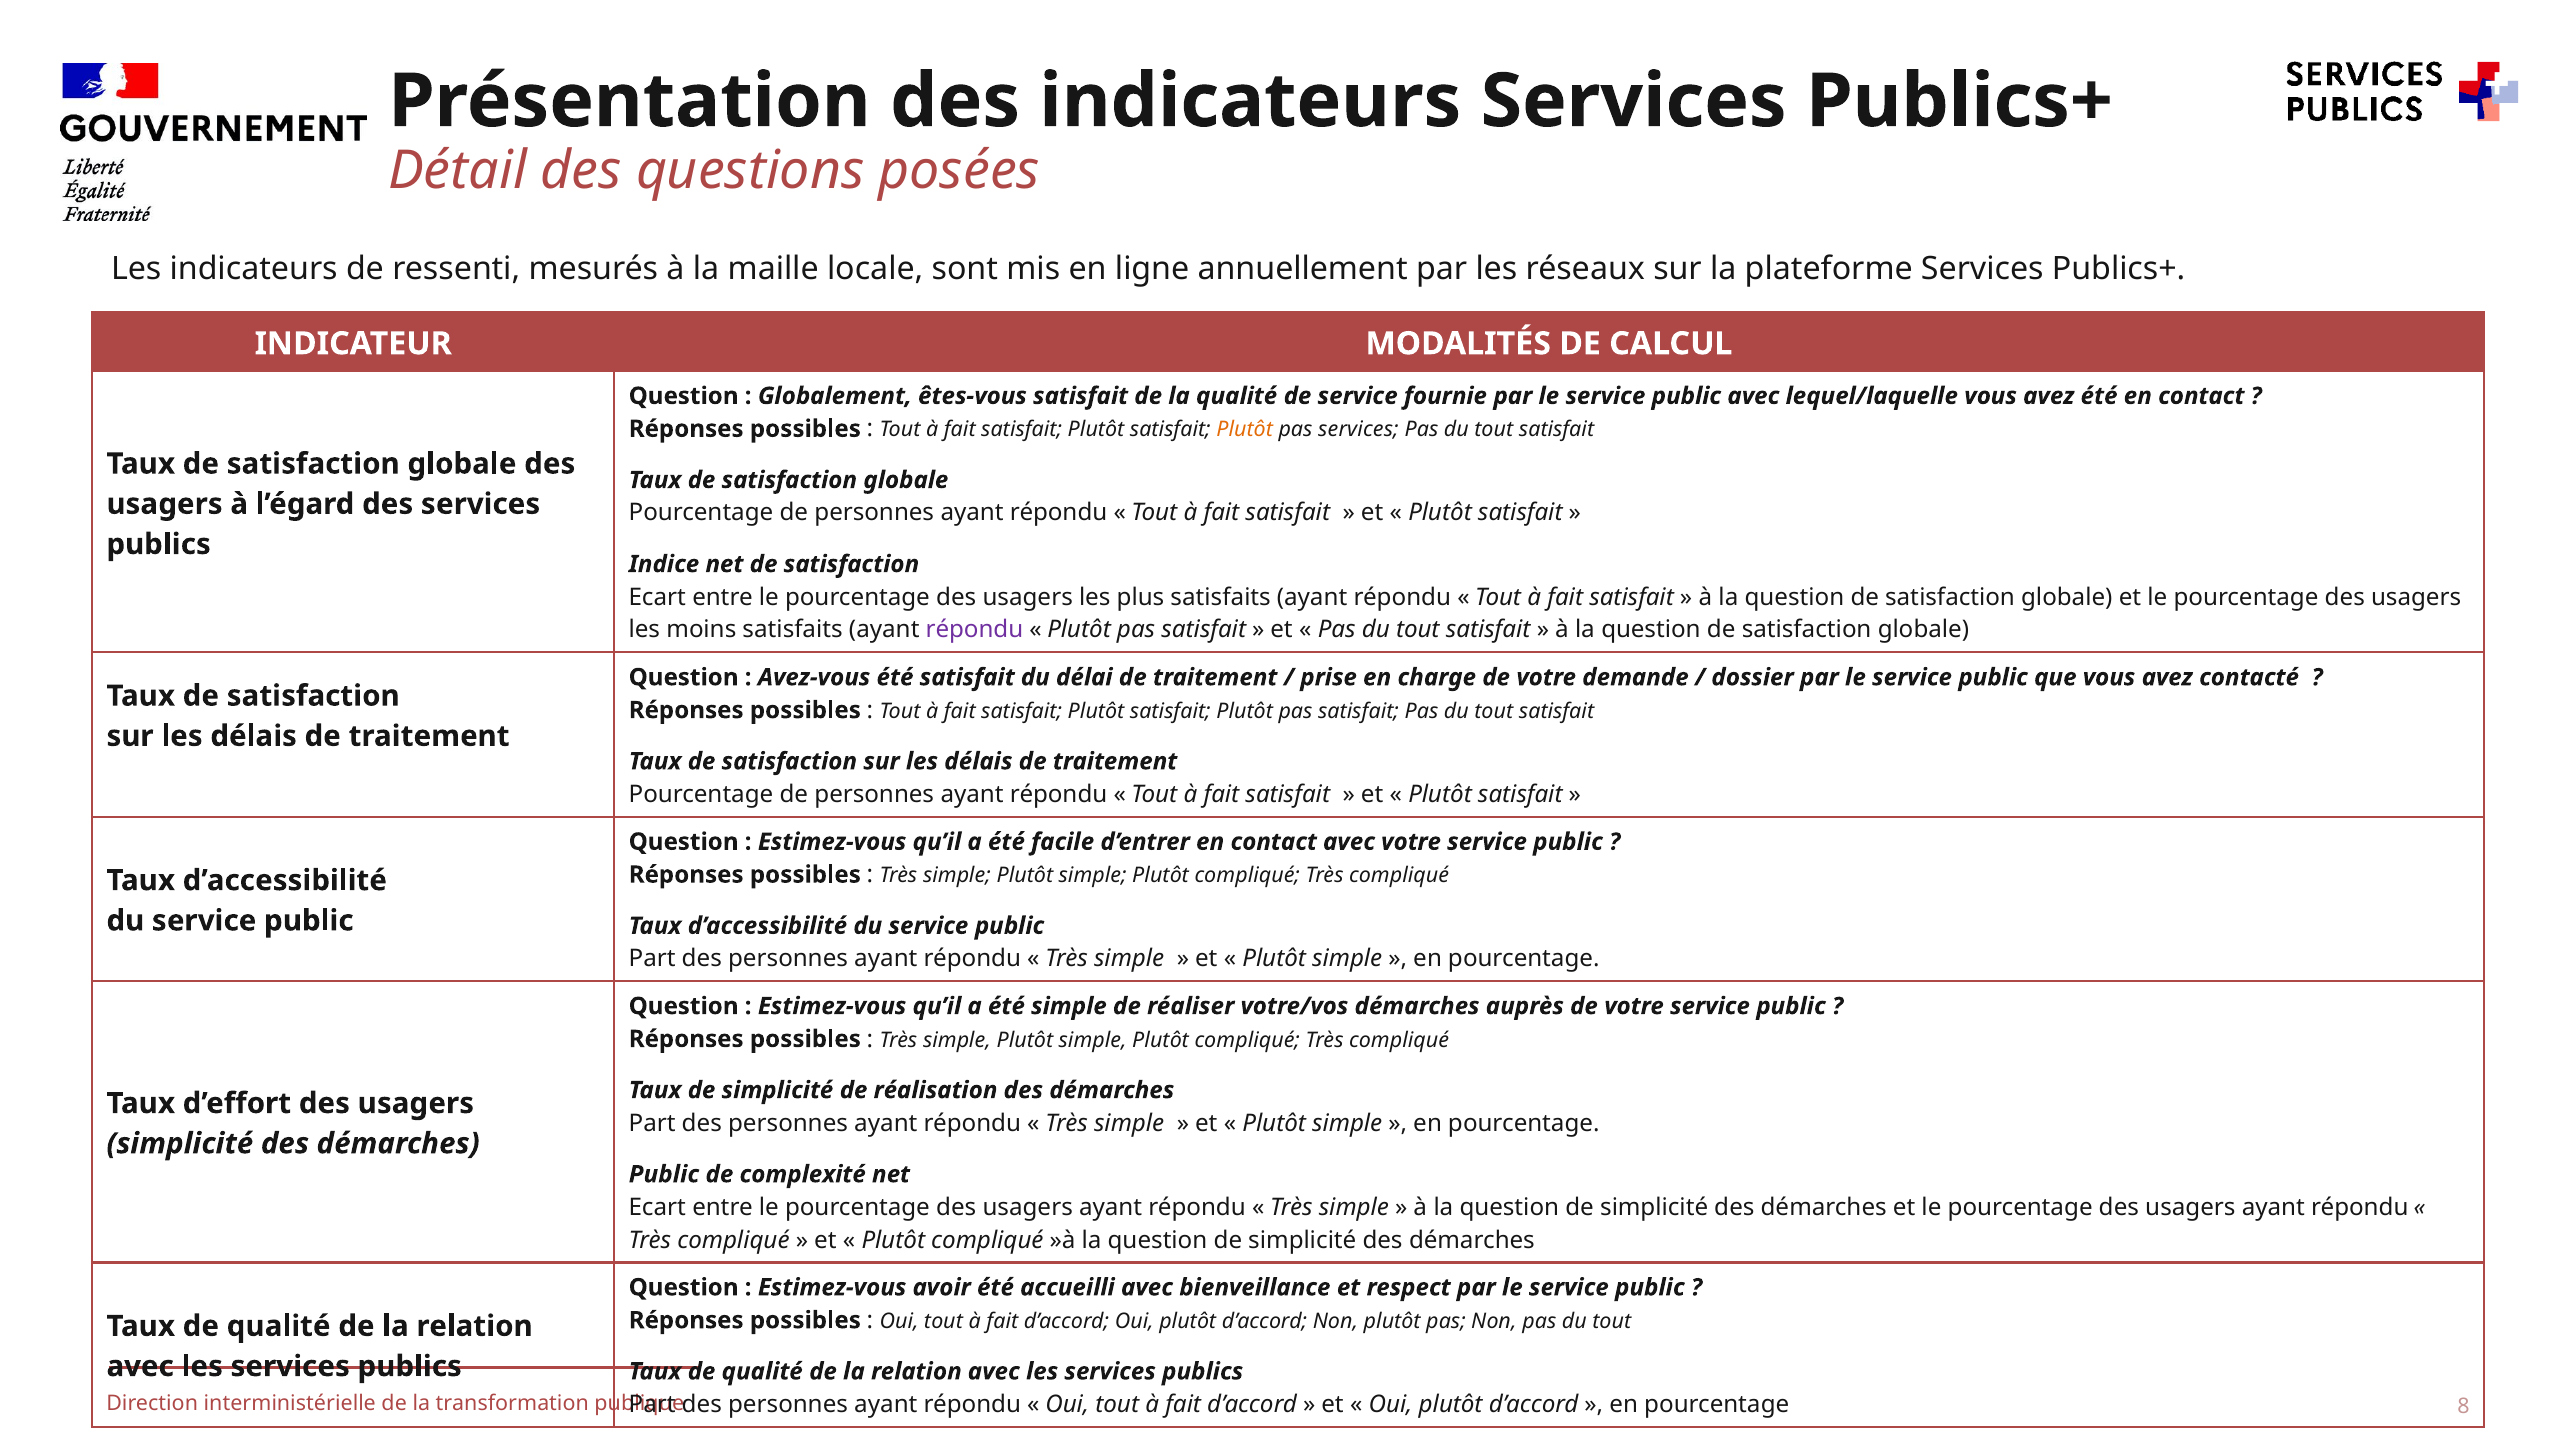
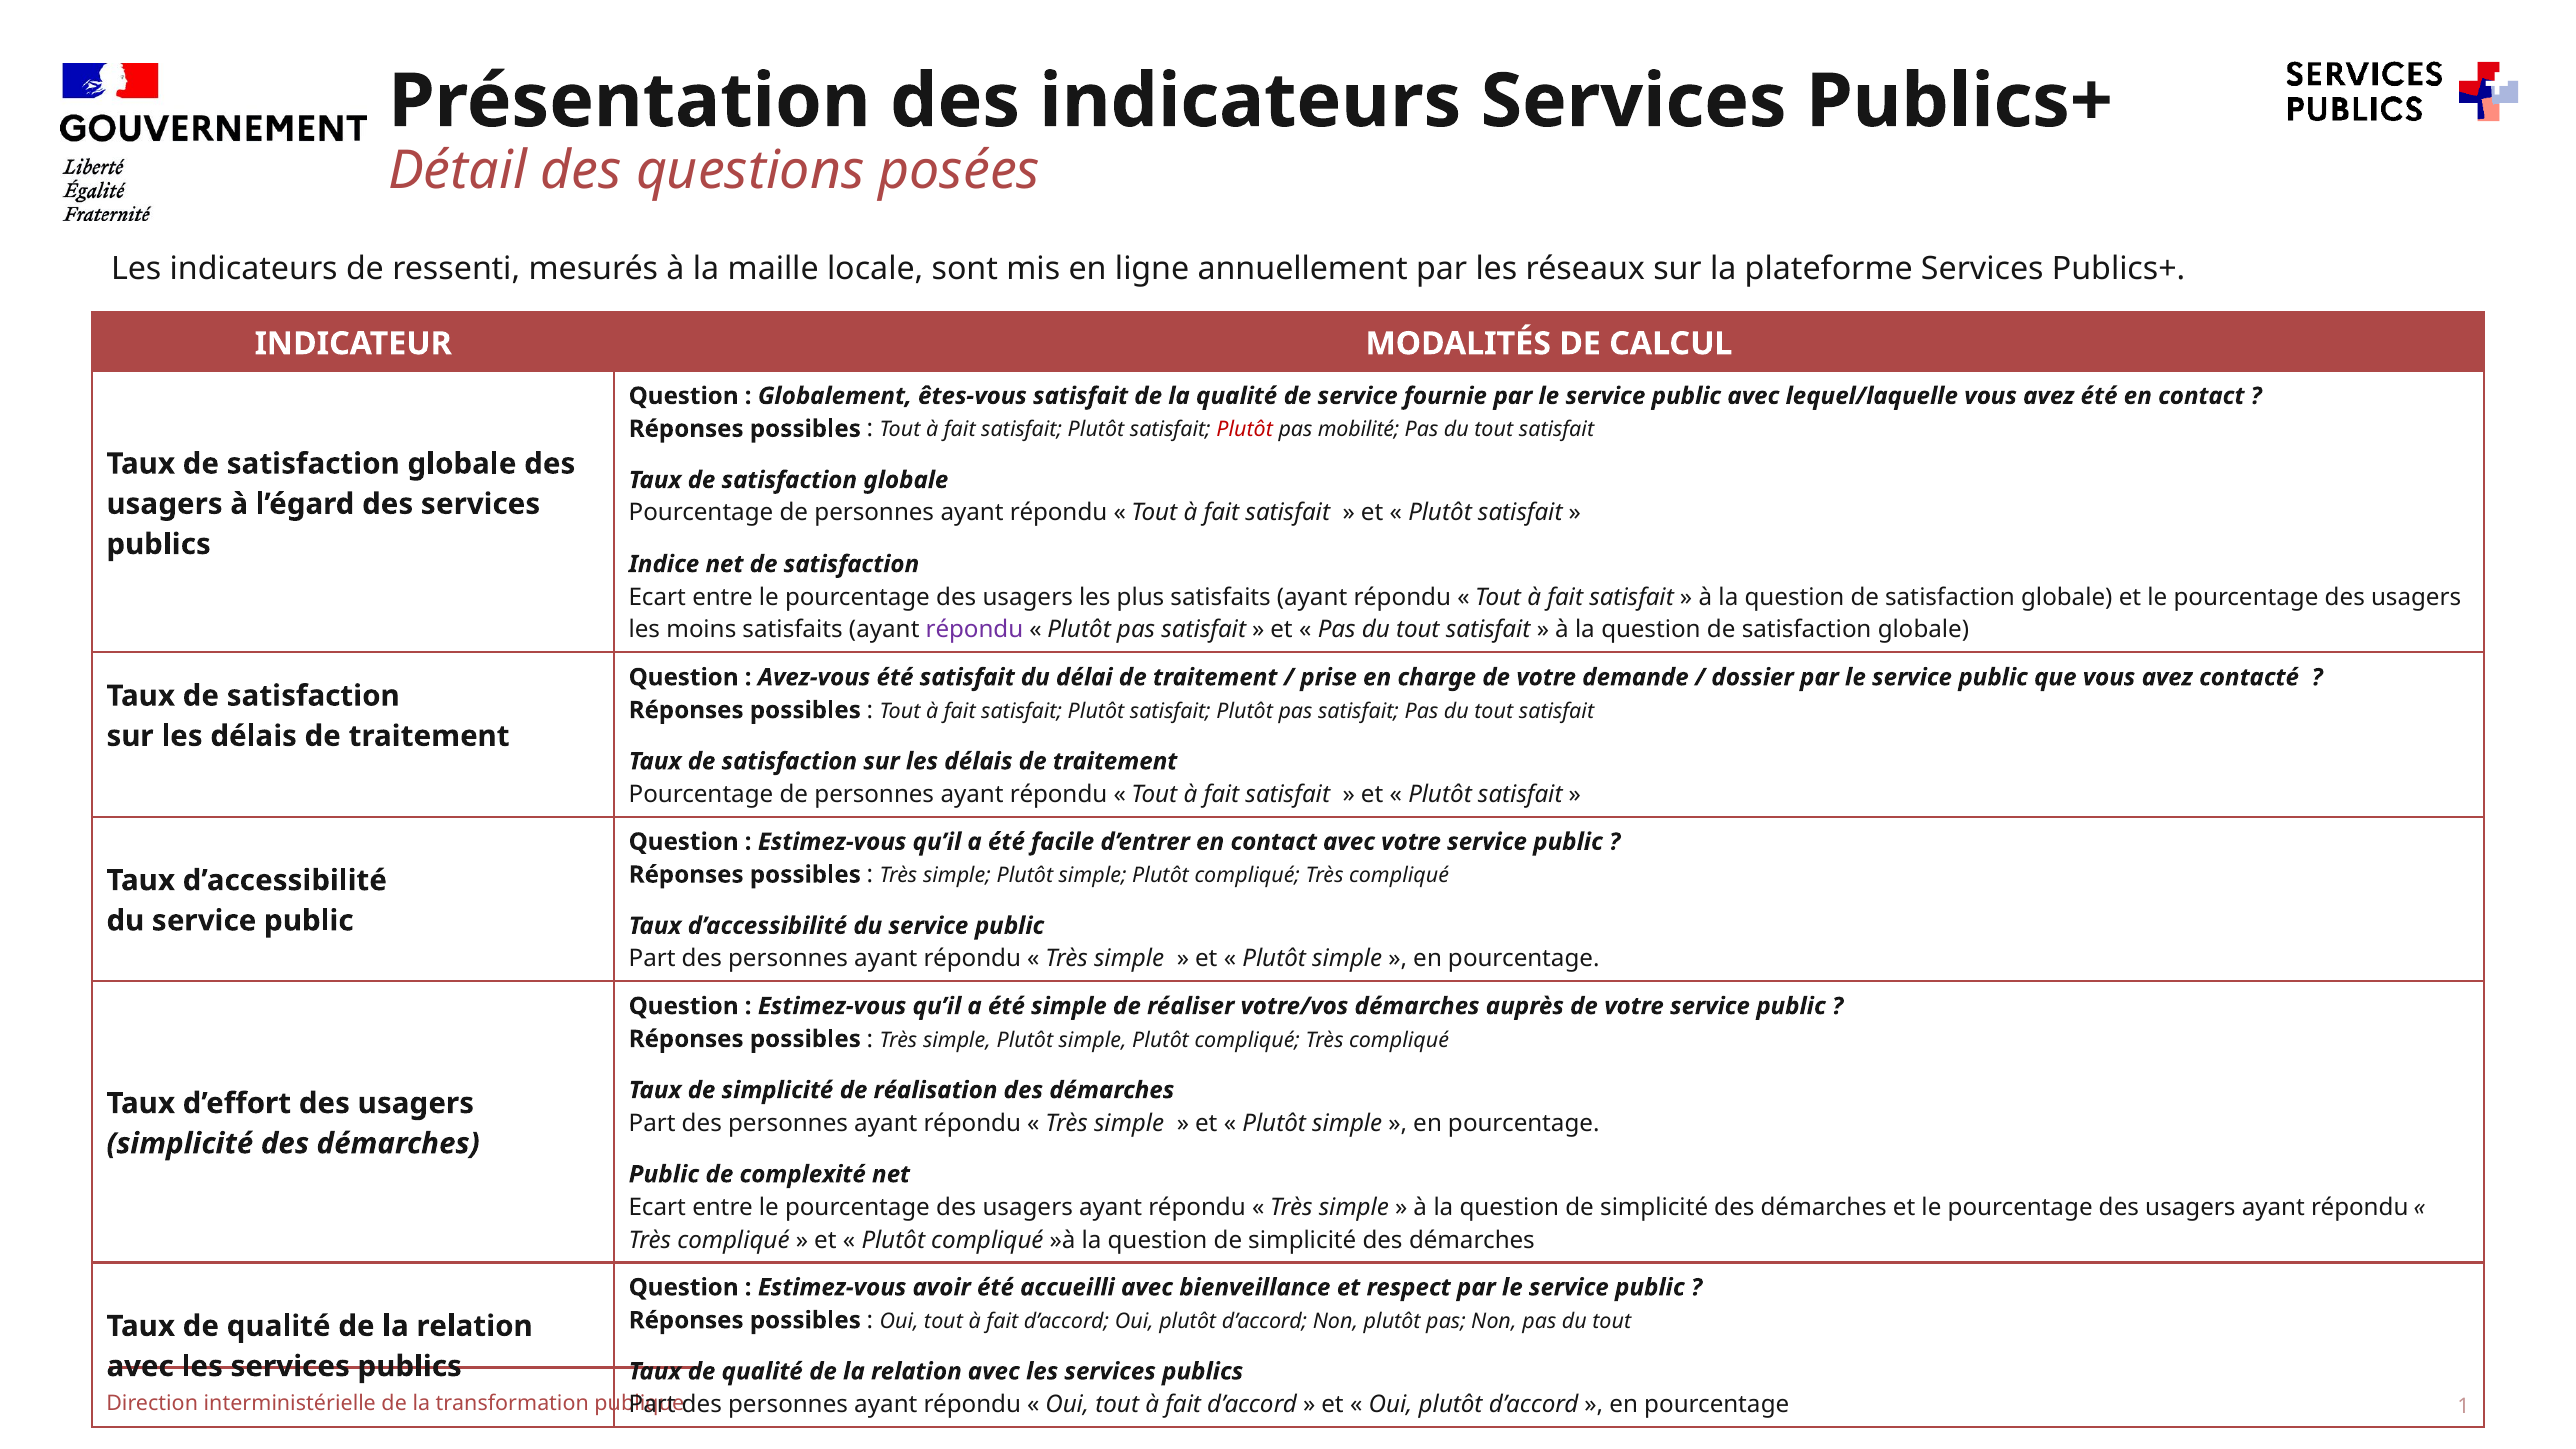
Plutôt at (1245, 430) colour: orange -> red
pas services: services -> mobilité
8: 8 -> 1
